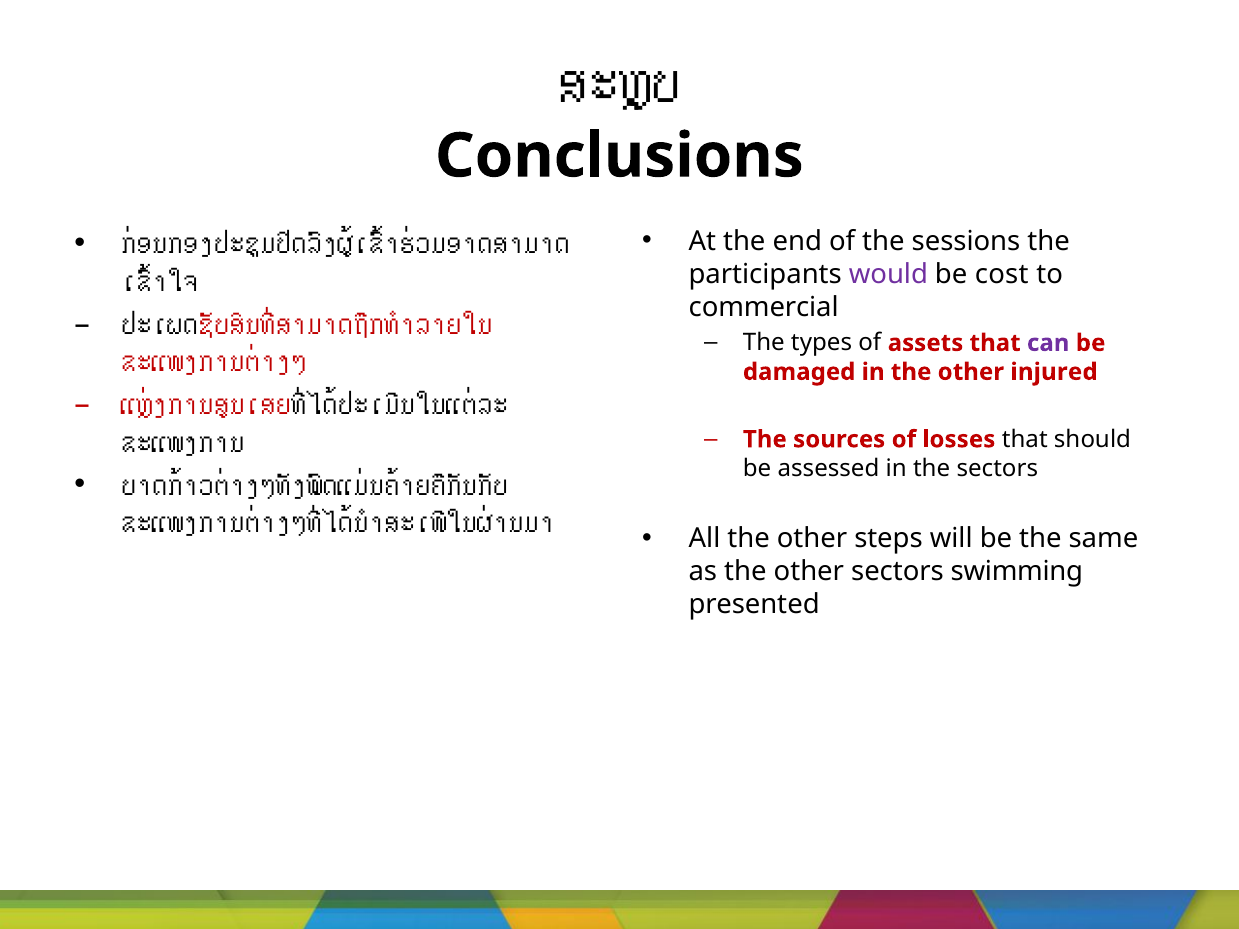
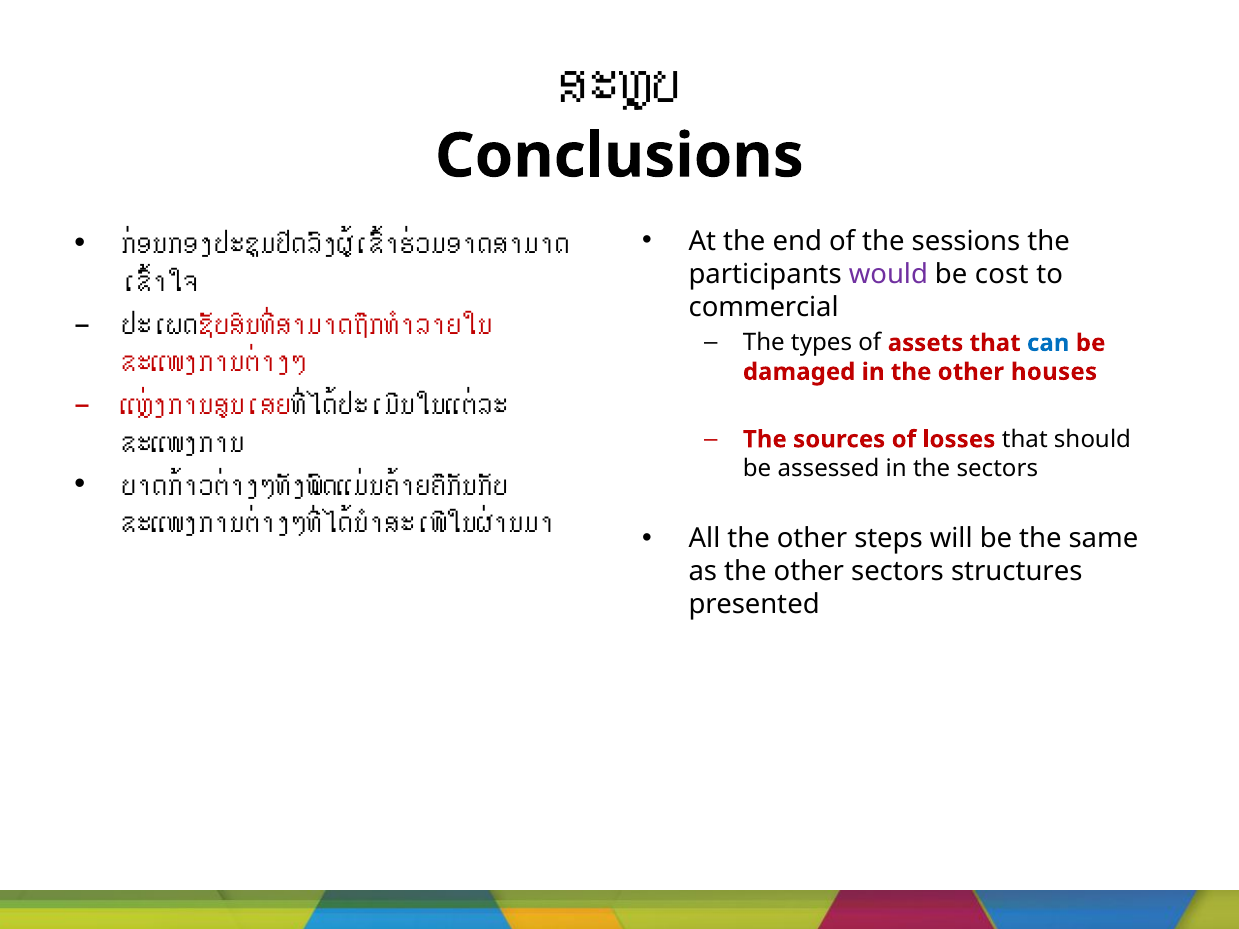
can colour: purple -> blue
injured: injured -> houses
swimming: swimming -> structures
